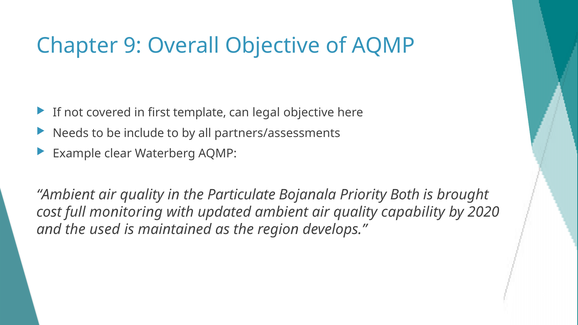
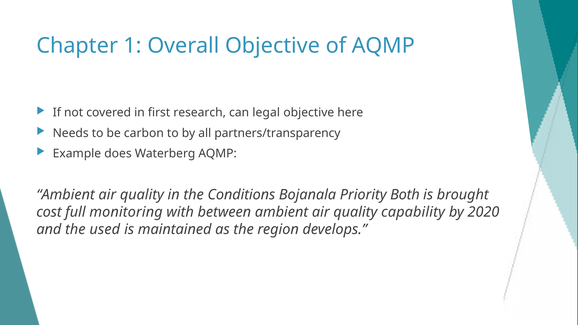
9: 9 -> 1
template: template -> research
include: include -> carbon
partners/assessments: partners/assessments -> partners/transparency
clear: clear -> does
Particulate: Particulate -> Conditions
updated: updated -> between
